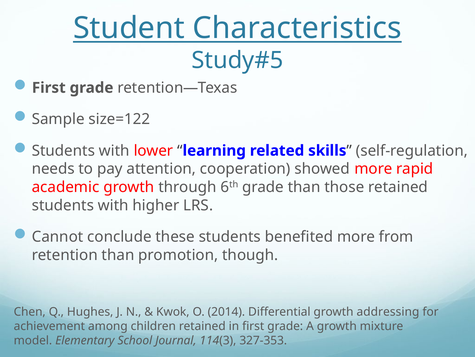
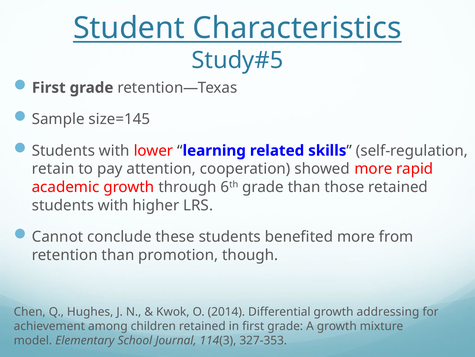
size=122: size=122 -> size=145
needs: needs -> retain
